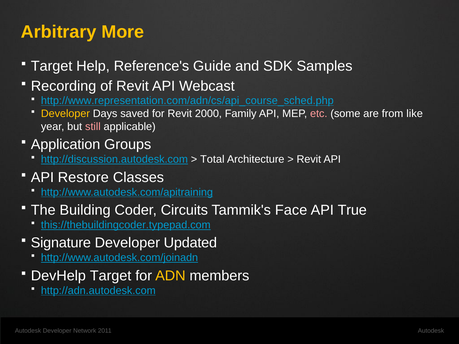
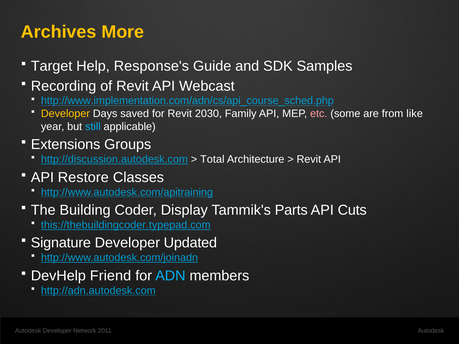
Arbitrary: Arbitrary -> Archives
Reference's: Reference's -> Response's
http://www.representation.com/adn/cs/api_course_sched.php: http://www.representation.com/adn/cs/api_course_sched.php -> http://www.implementation.com/adn/cs/api_course_sched.php
2000: 2000 -> 2030
still colour: pink -> light blue
Application: Application -> Extensions
Circuits: Circuits -> Display
Face: Face -> Parts
True: True -> Cuts
DevHelp Target: Target -> Friend
ADN colour: yellow -> light blue
